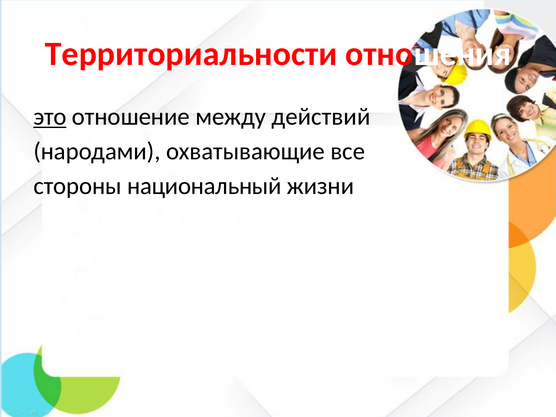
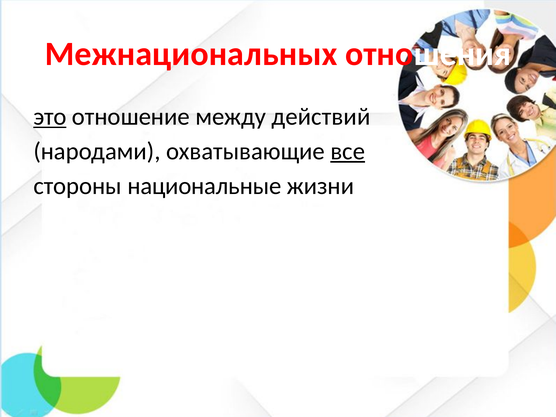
Территориальности: Территориальности -> Межнациональных
все underline: none -> present
национальный: национальный -> национальные
